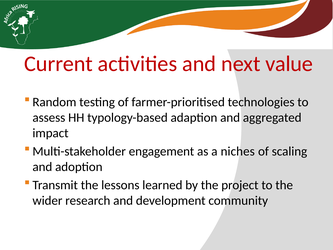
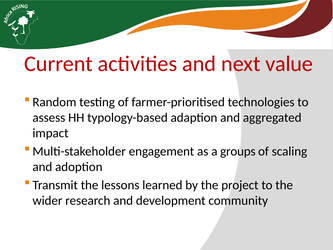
niches: niches -> groups
